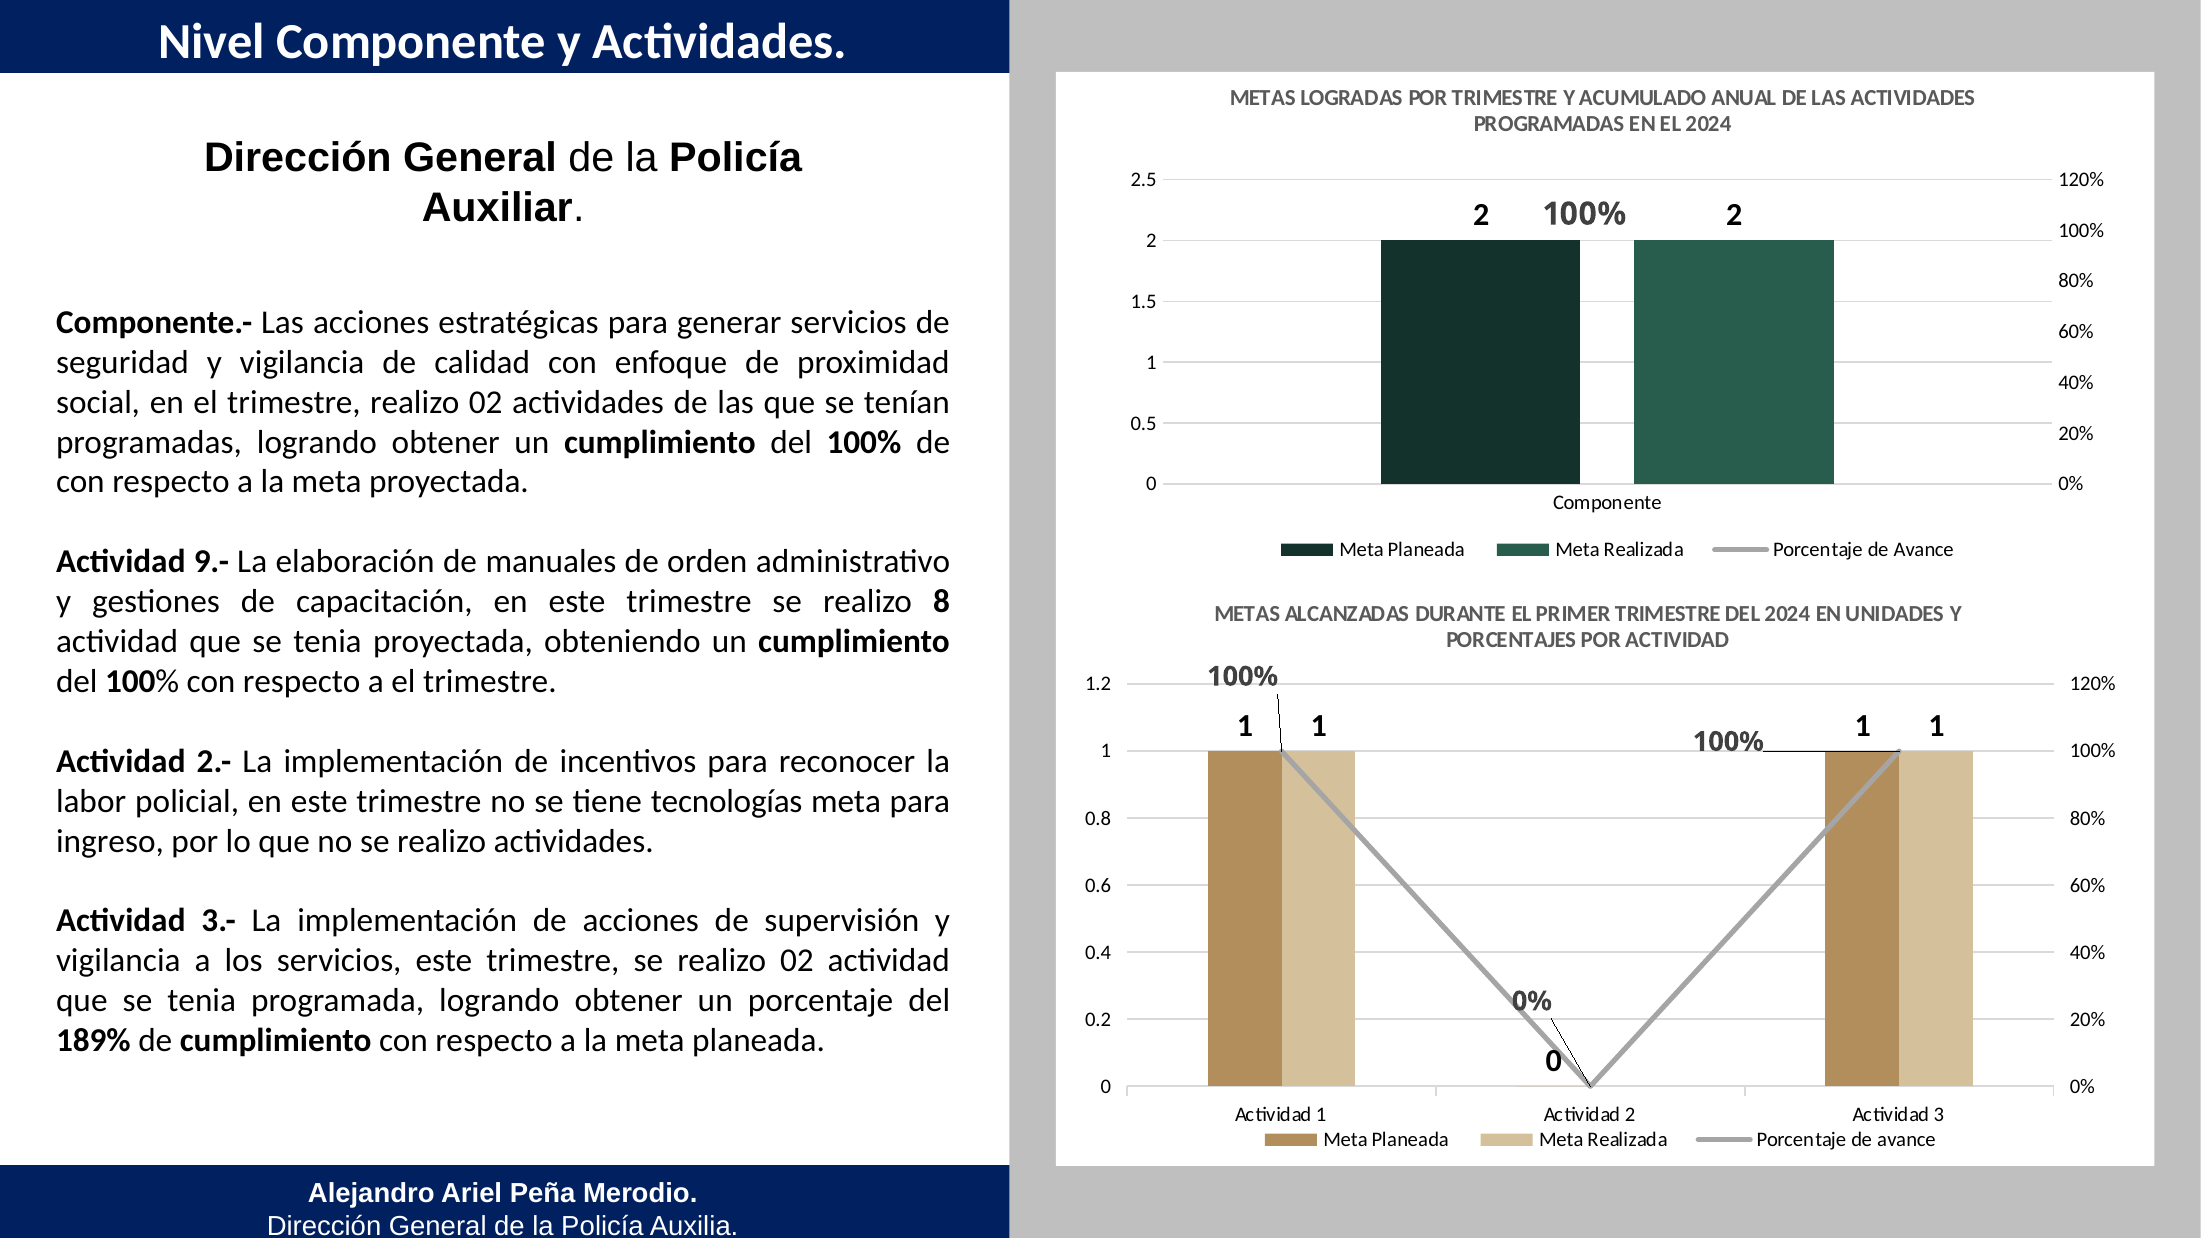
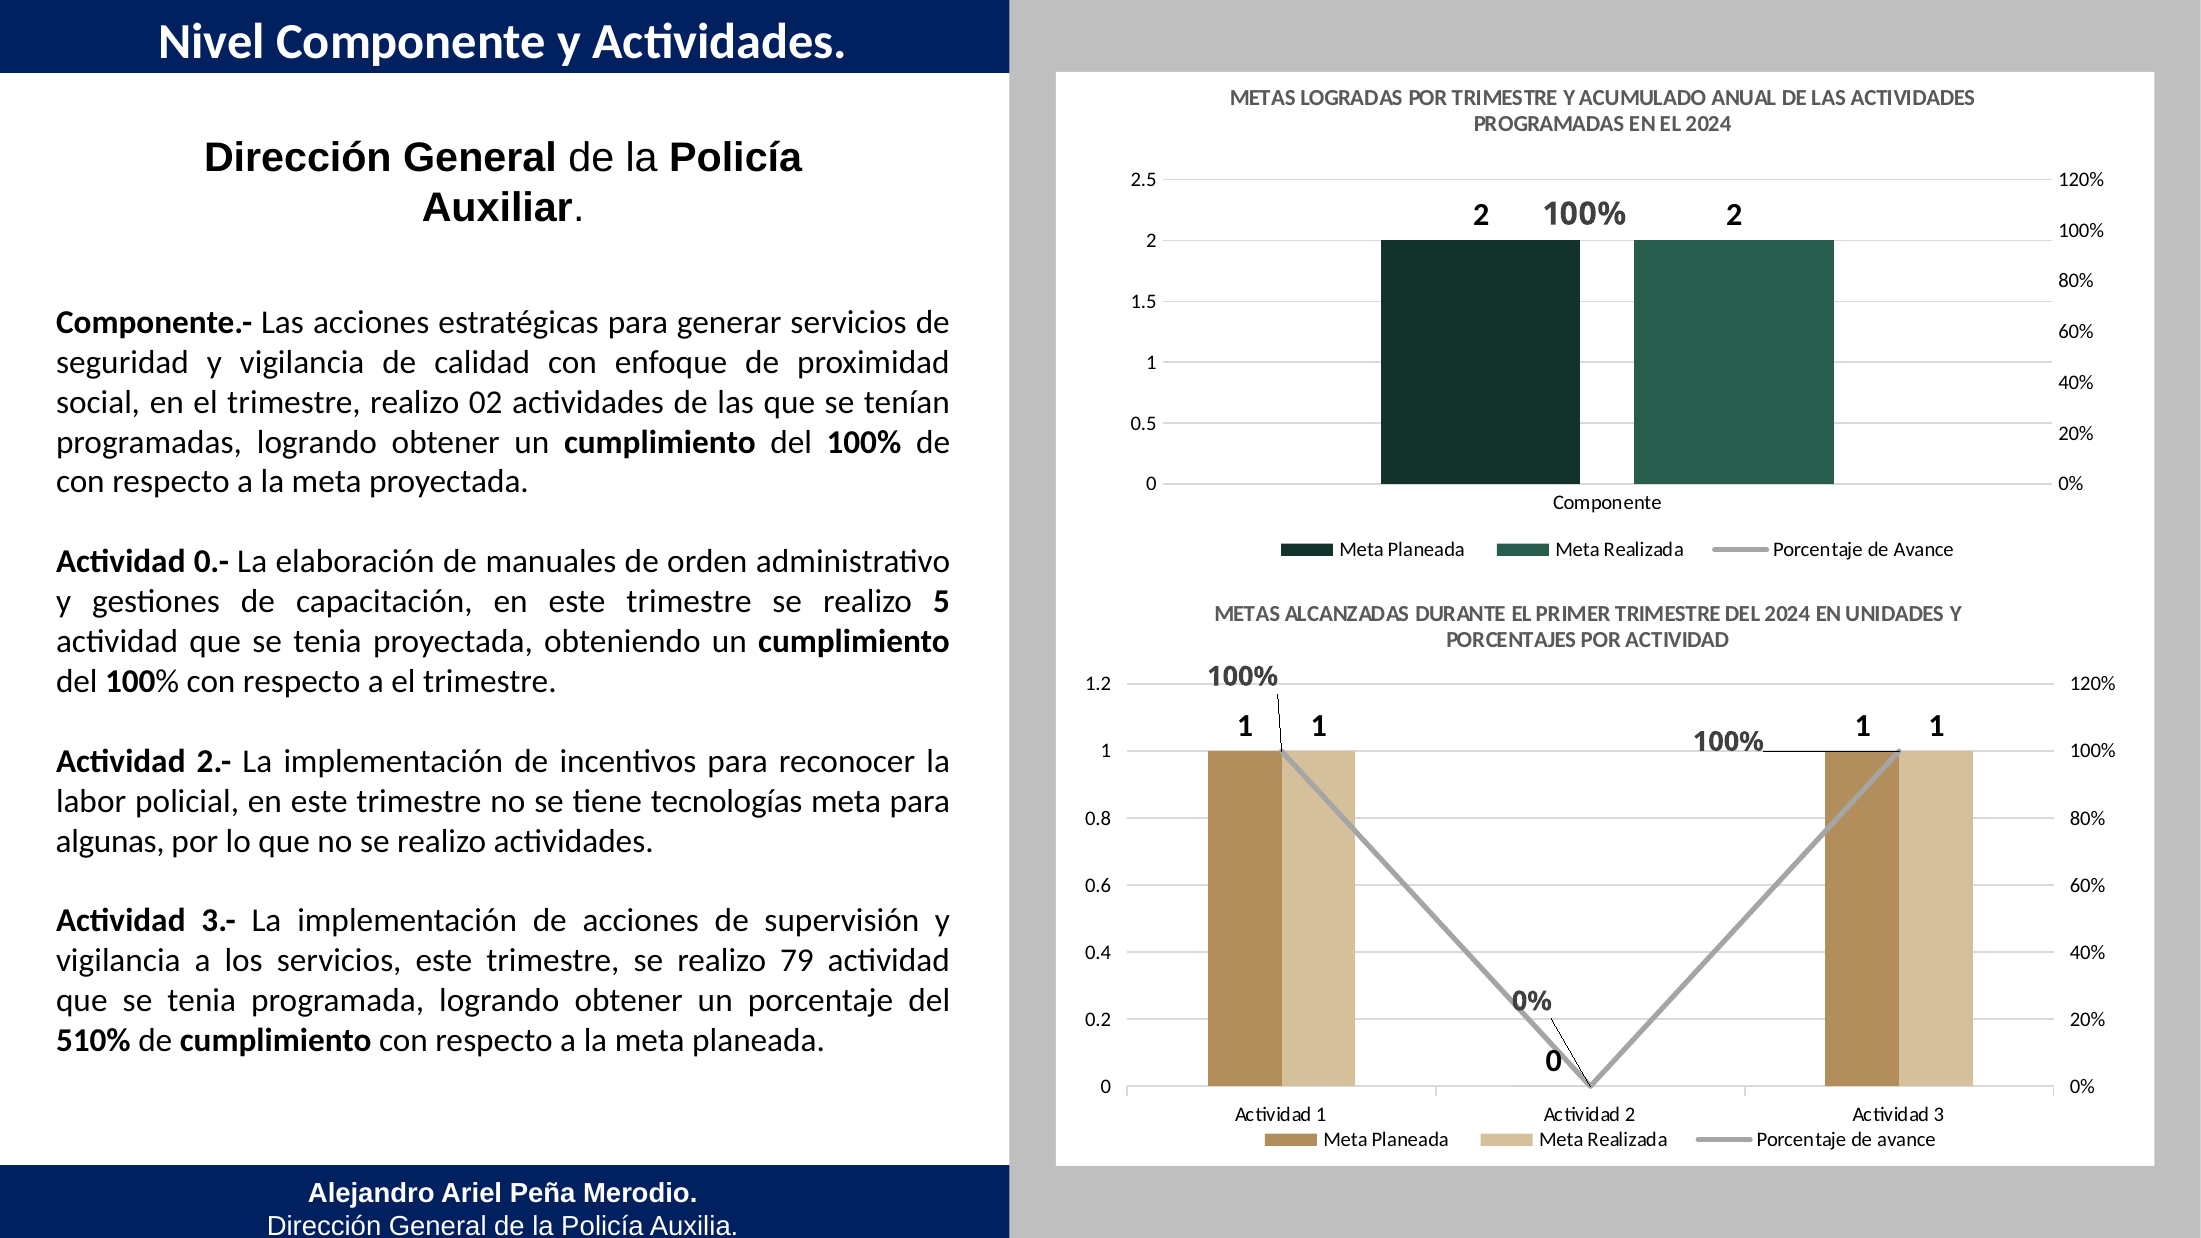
9.-: 9.- -> 0.-
8: 8 -> 5
ingreso: ingreso -> algunas
se realizo 02: 02 -> 79
189%: 189% -> 510%
